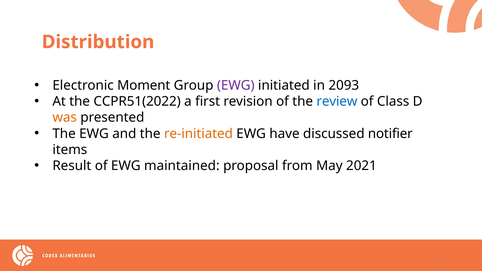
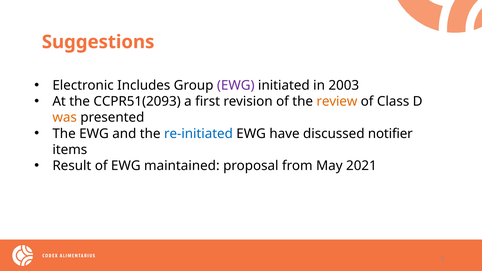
Distribution: Distribution -> Suggestions
Moment: Moment -> Includes
2093: 2093 -> 2003
CCPR51(2022: CCPR51(2022 -> CCPR51(2093
review colour: blue -> orange
re-initiated colour: orange -> blue
